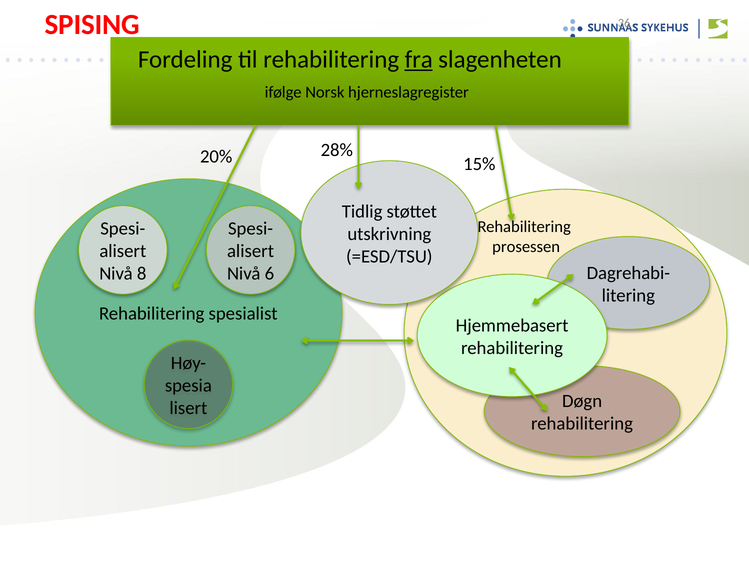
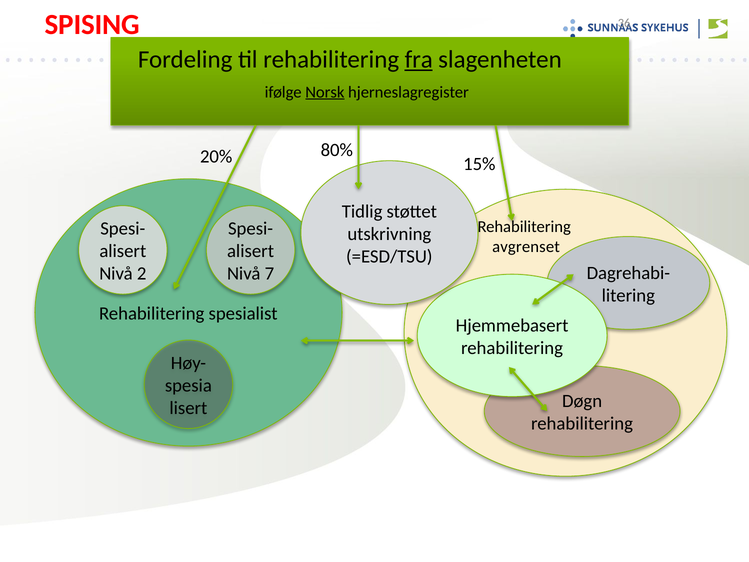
Norsk underline: none -> present
28%: 28% -> 80%
prosessen: prosessen -> avgrenset
8: 8 -> 2
6: 6 -> 7
